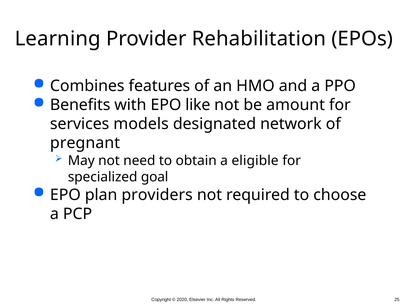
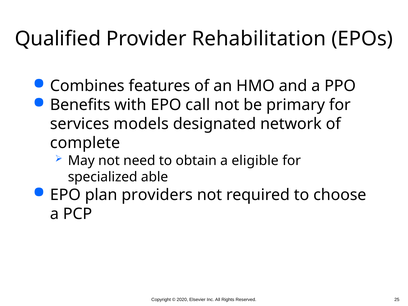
Learning: Learning -> Qualified
like: like -> call
amount: amount -> primary
pregnant: pregnant -> complete
goal: goal -> able
